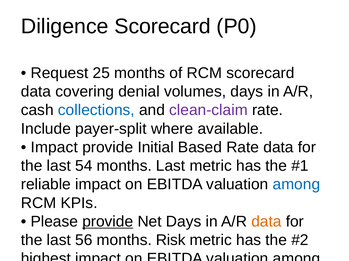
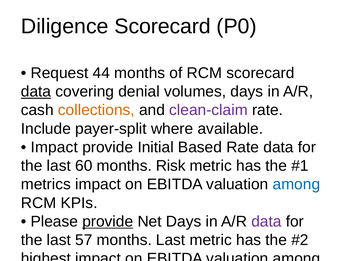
25: 25 -> 44
data at (36, 92) underline: none -> present
collections colour: blue -> orange
54: 54 -> 60
months Last: Last -> Risk
reliable: reliable -> metrics
data at (266, 222) colour: orange -> purple
56: 56 -> 57
months Risk: Risk -> Last
